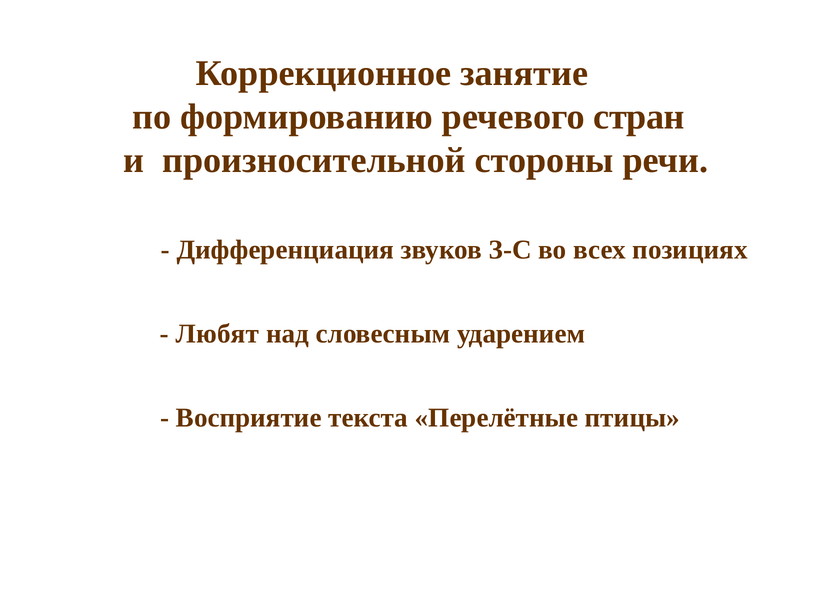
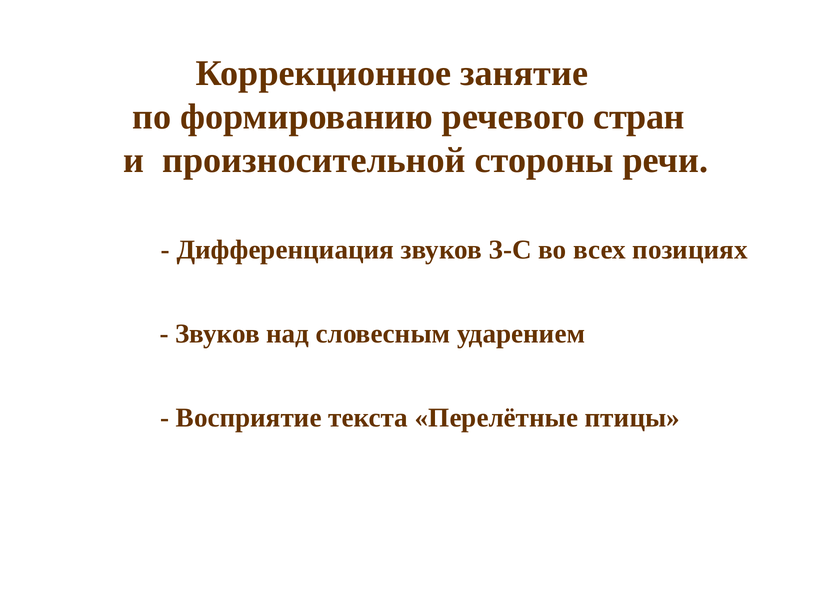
Любят at (217, 334): Любят -> Звуков
